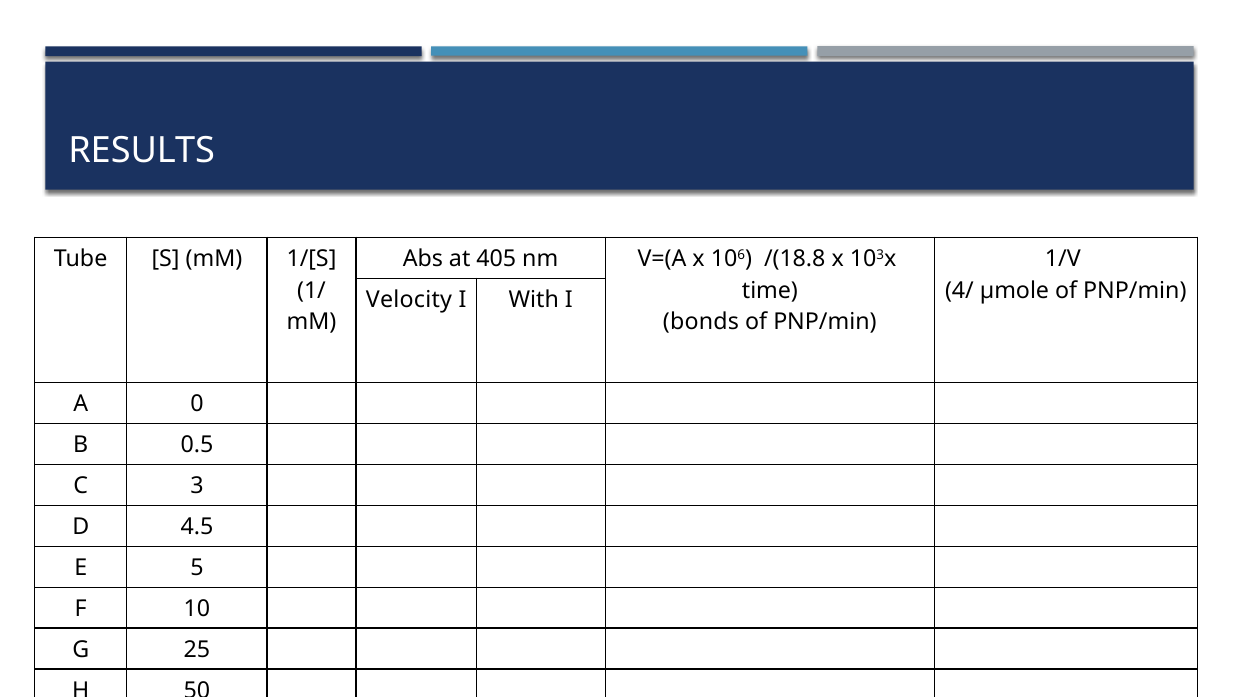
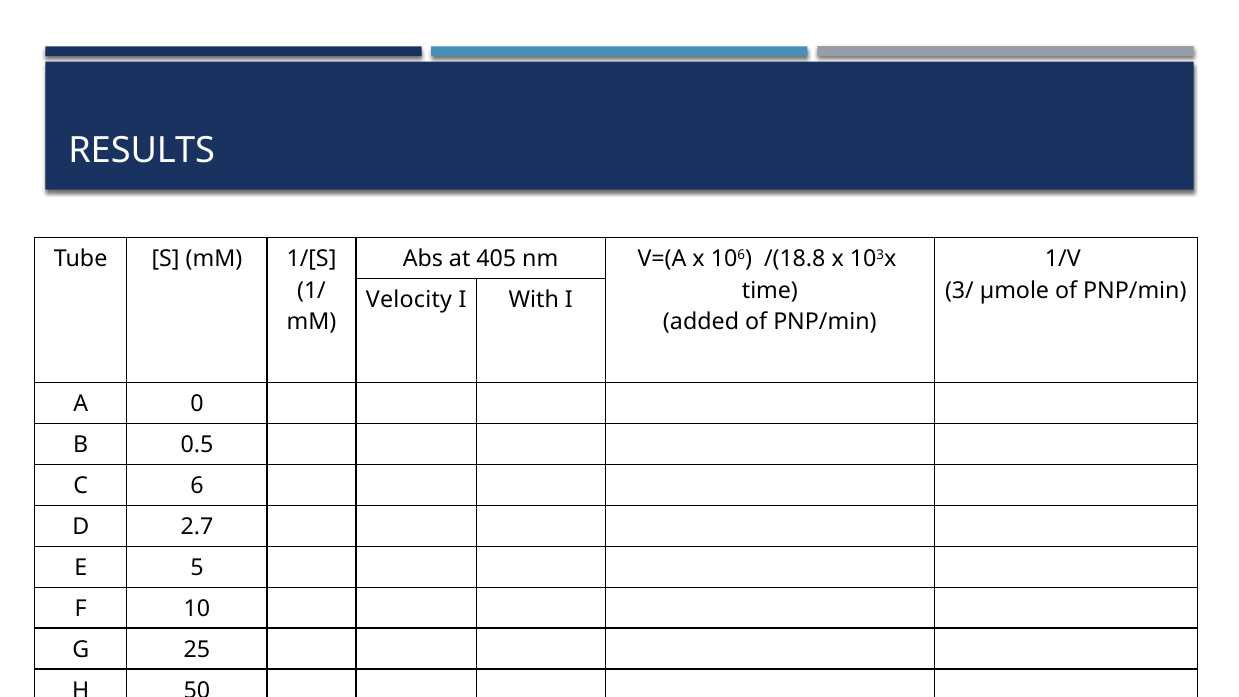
4/: 4/ -> 3/
bonds: bonds -> added
3: 3 -> 6
4.5: 4.5 -> 2.7
